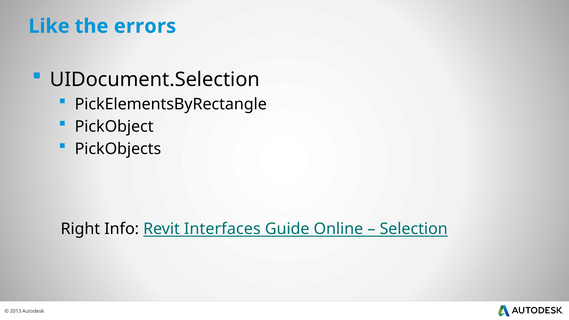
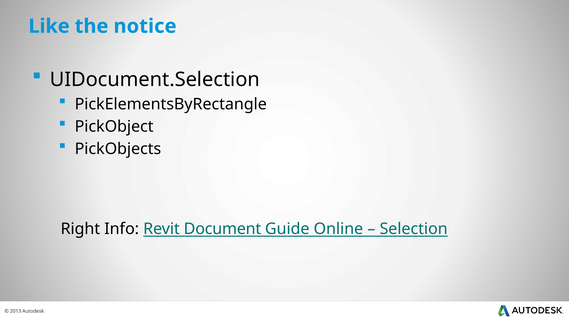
errors: errors -> notice
Interfaces: Interfaces -> Document
